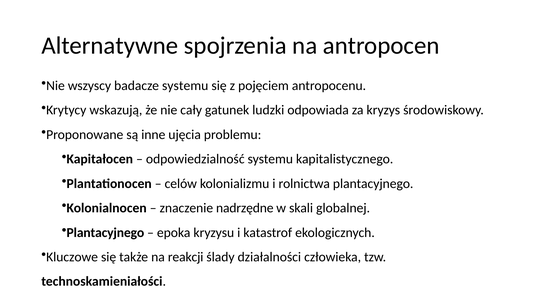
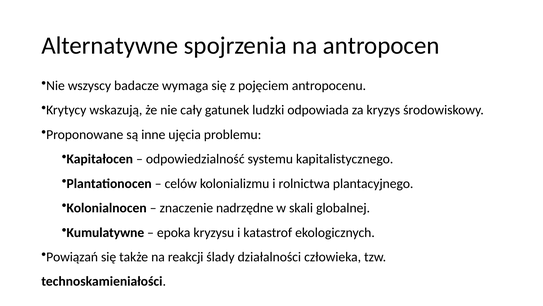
badacze systemu: systemu -> wymaga
Plantacyjnego at (105, 232): Plantacyjnego -> Kumulatywne
Kluczowe: Kluczowe -> Powiązań
